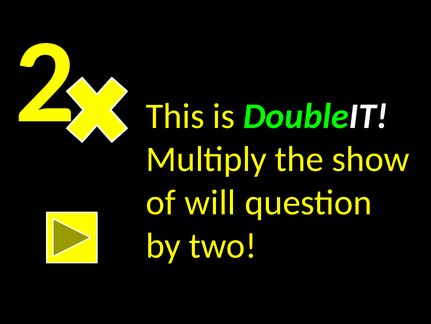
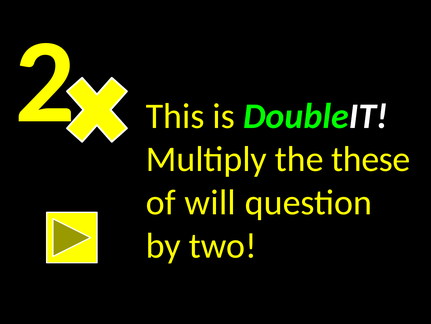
show: show -> these
